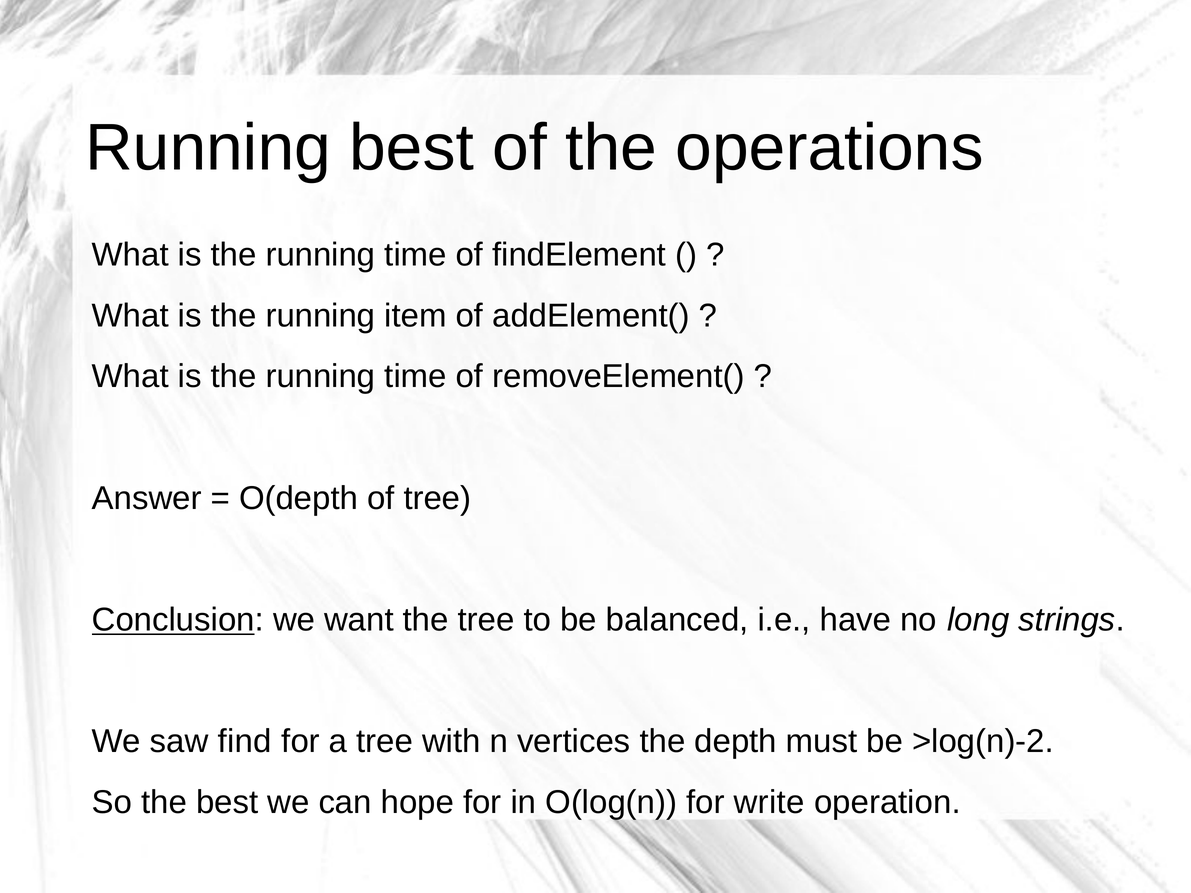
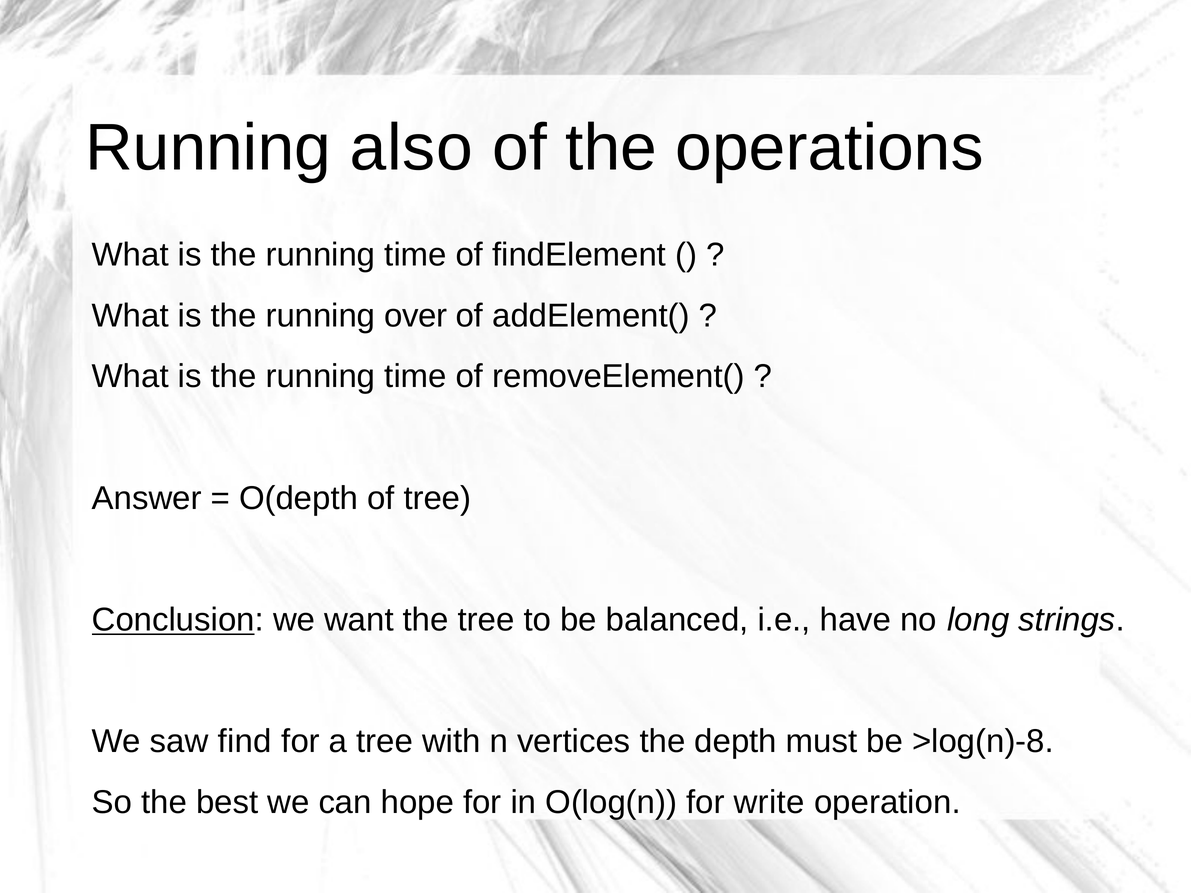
Running best: best -> also
item: item -> over
>log(n)-2: >log(n)-2 -> >log(n)-8
